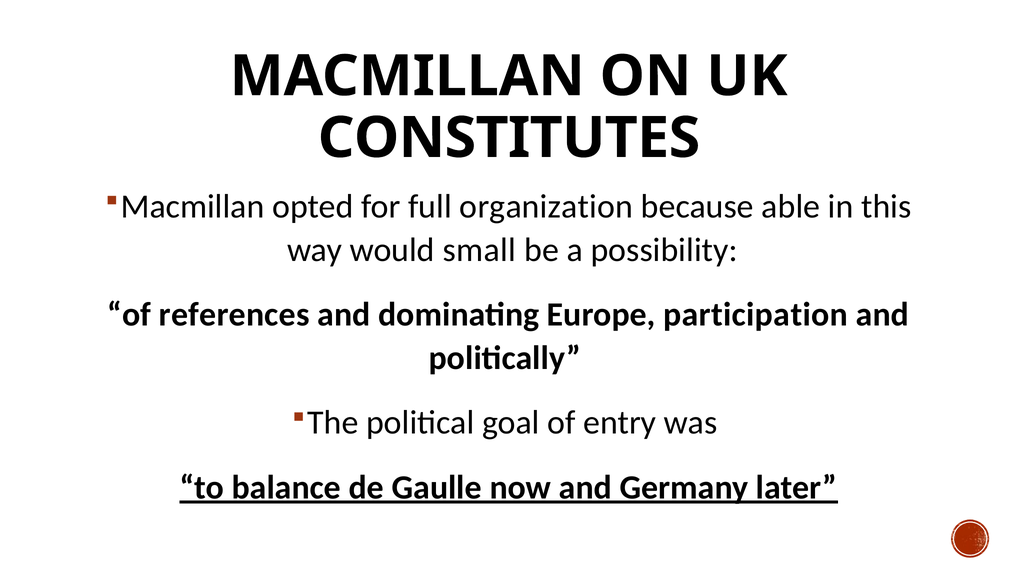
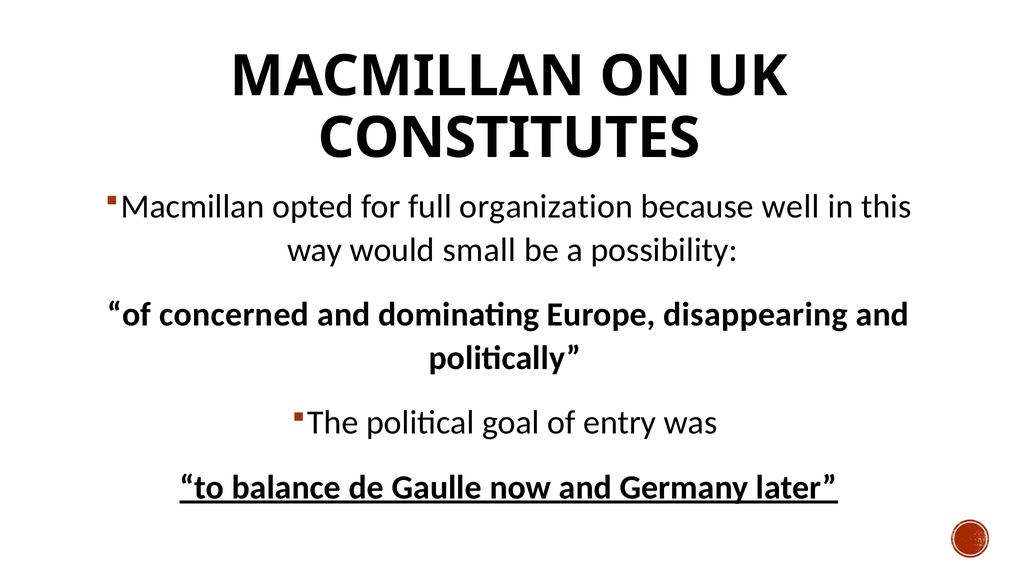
able: able -> well
references: references -> concerned
participation: participation -> disappearing
